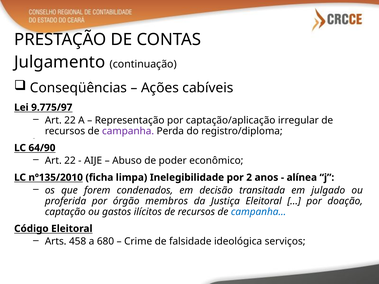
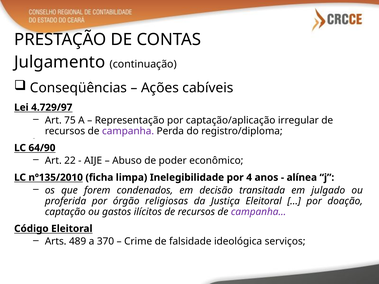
9.775/97: 9.775/97 -> 4.729/97
22 at (70, 120): 22 -> 75
2: 2 -> 4
membros: membros -> religiosas
campanha at (259, 212) colour: blue -> purple
458: 458 -> 489
680: 680 -> 370
